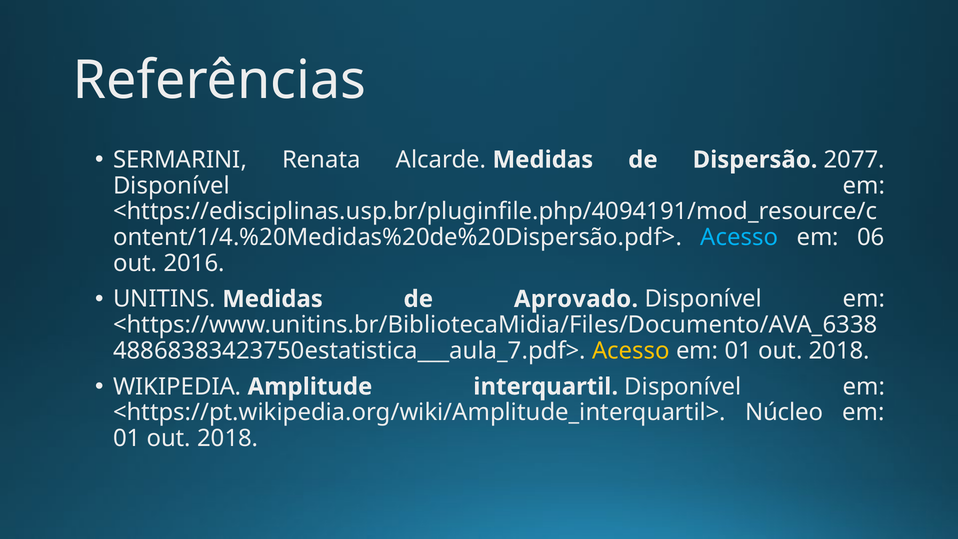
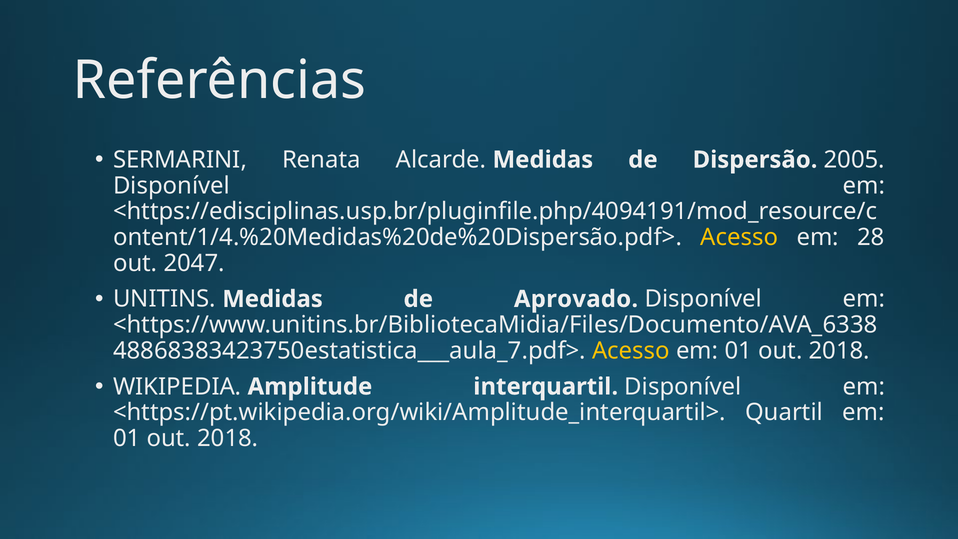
2077: 2077 -> 2005
Acesso at (739, 237) colour: light blue -> yellow
06: 06 -> 28
2016: 2016 -> 2047
Núcleo: Núcleo -> Quartil
